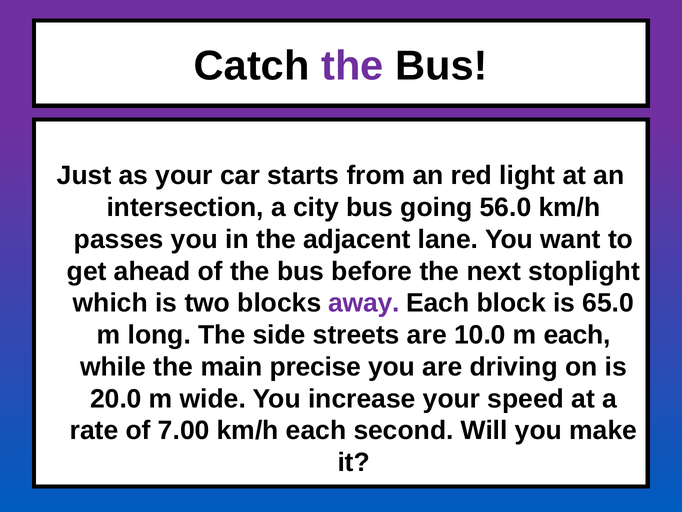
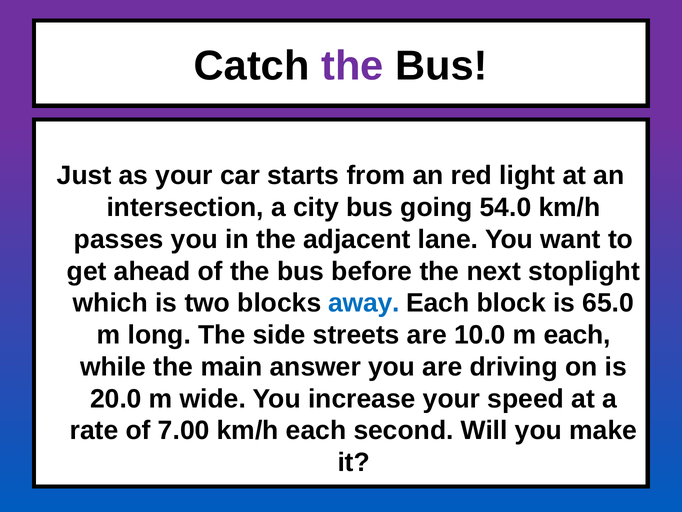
56.0: 56.0 -> 54.0
away colour: purple -> blue
precise: precise -> answer
